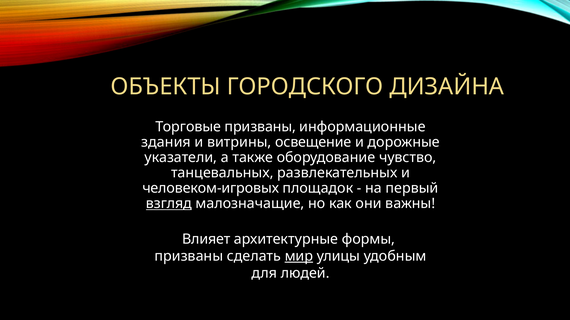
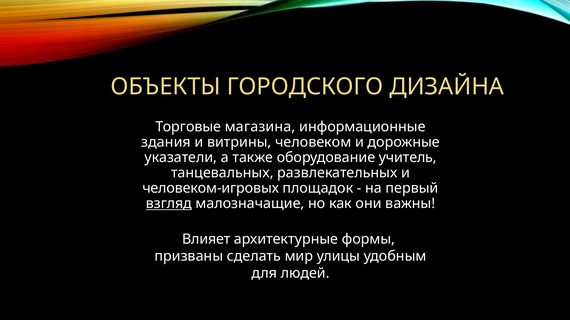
Торговые призваны: призваны -> магазина
освещение: освещение -> человеком
чувство: чувство -> учитель
мир underline: present -> none
